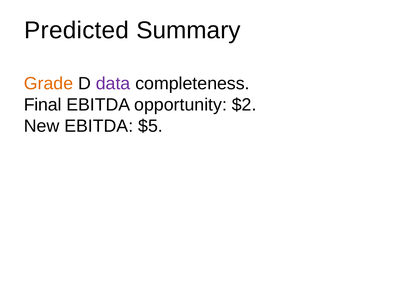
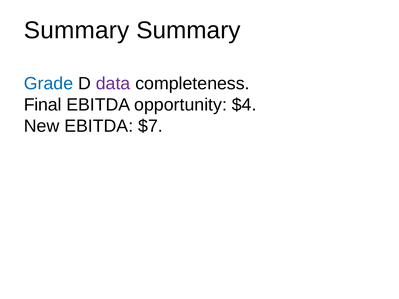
Predicted at (77, 30): Predicted -> Summary
Grade colour: orange -> blue
$2: $2 -> $4
$5: $5 -> $7
